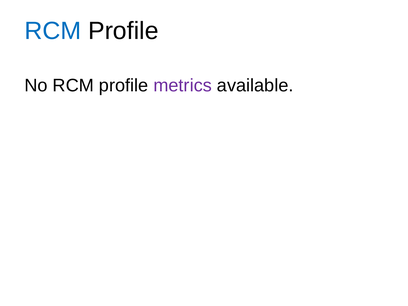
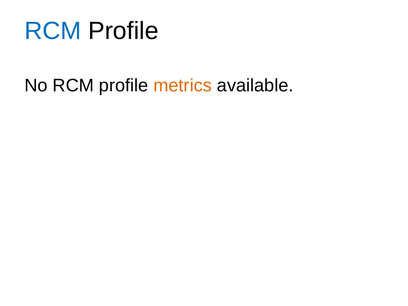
metrics colour: purple -> orange
